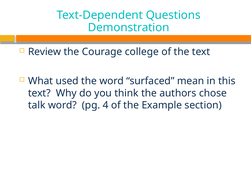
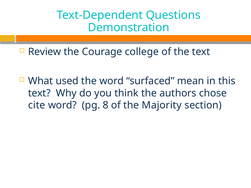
talk: talk -> cite
4: 4 -> 8
Example: Example -> Majority
